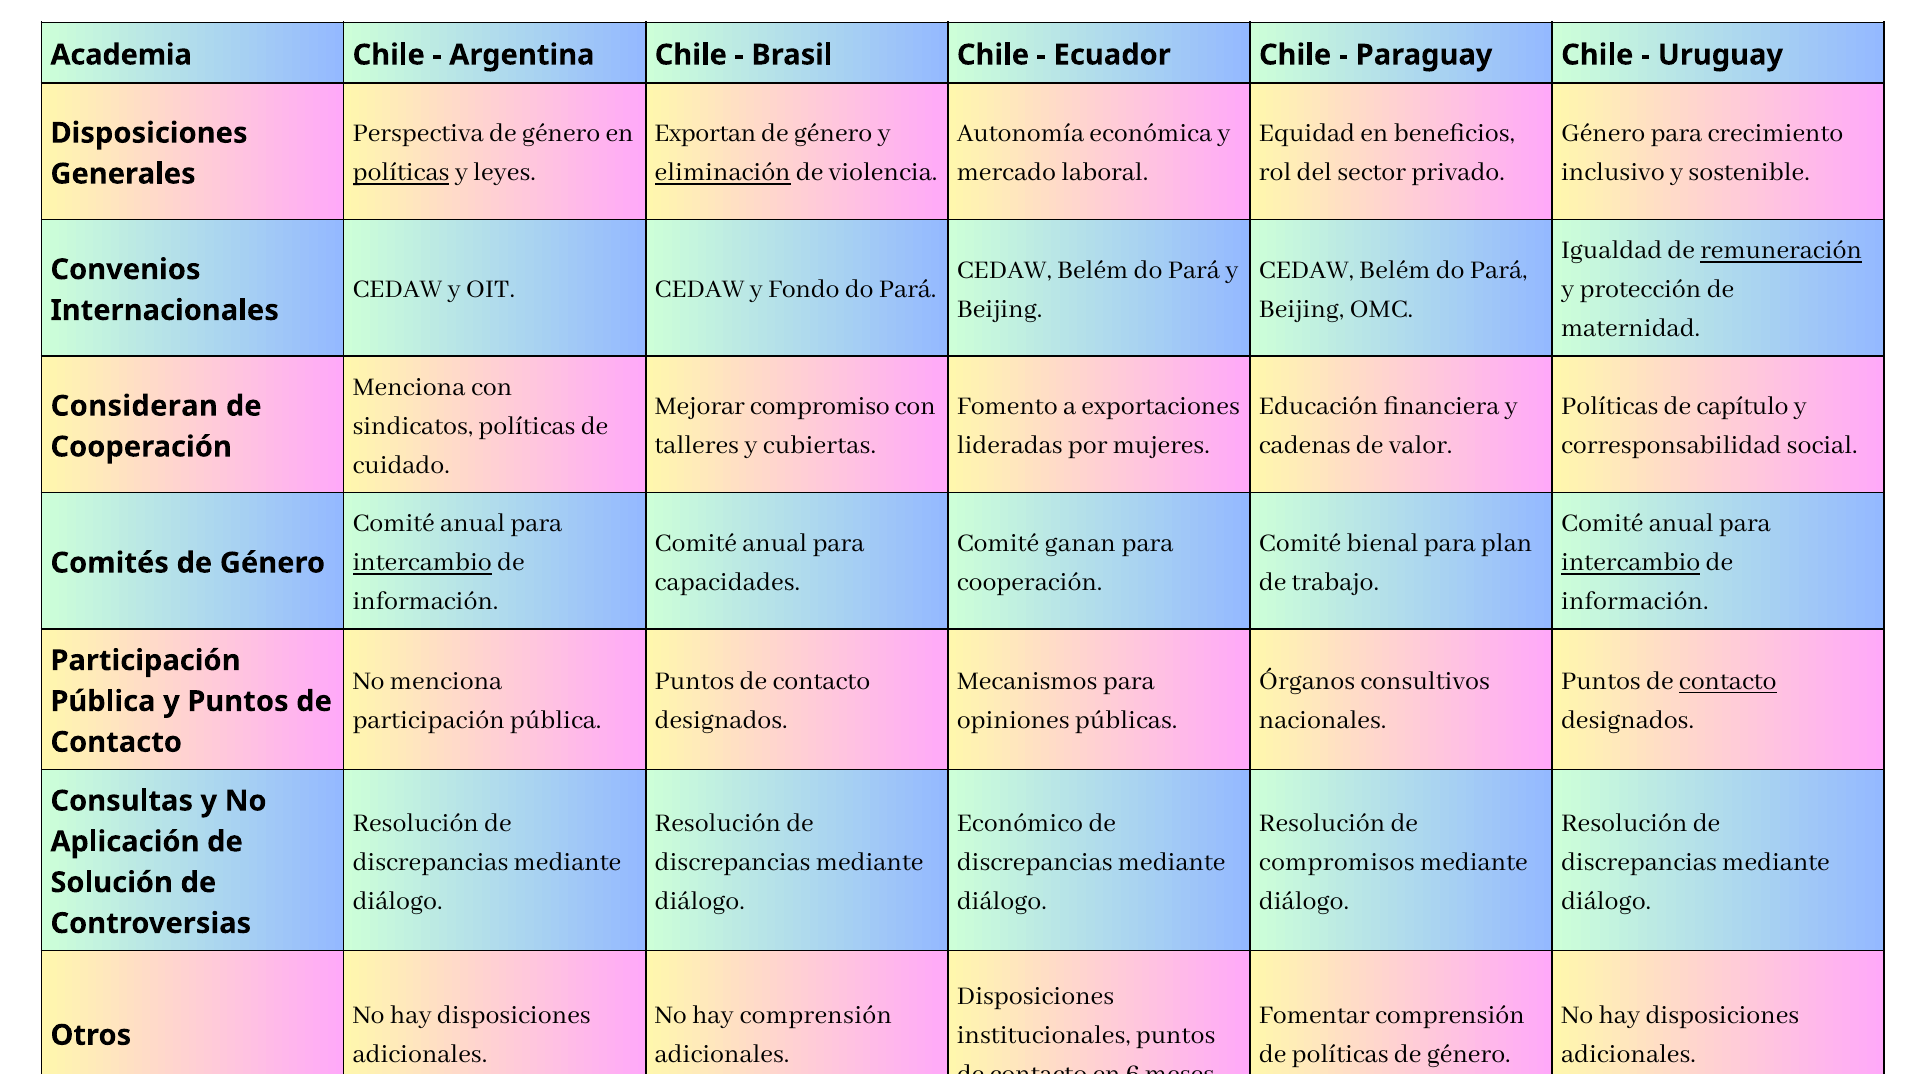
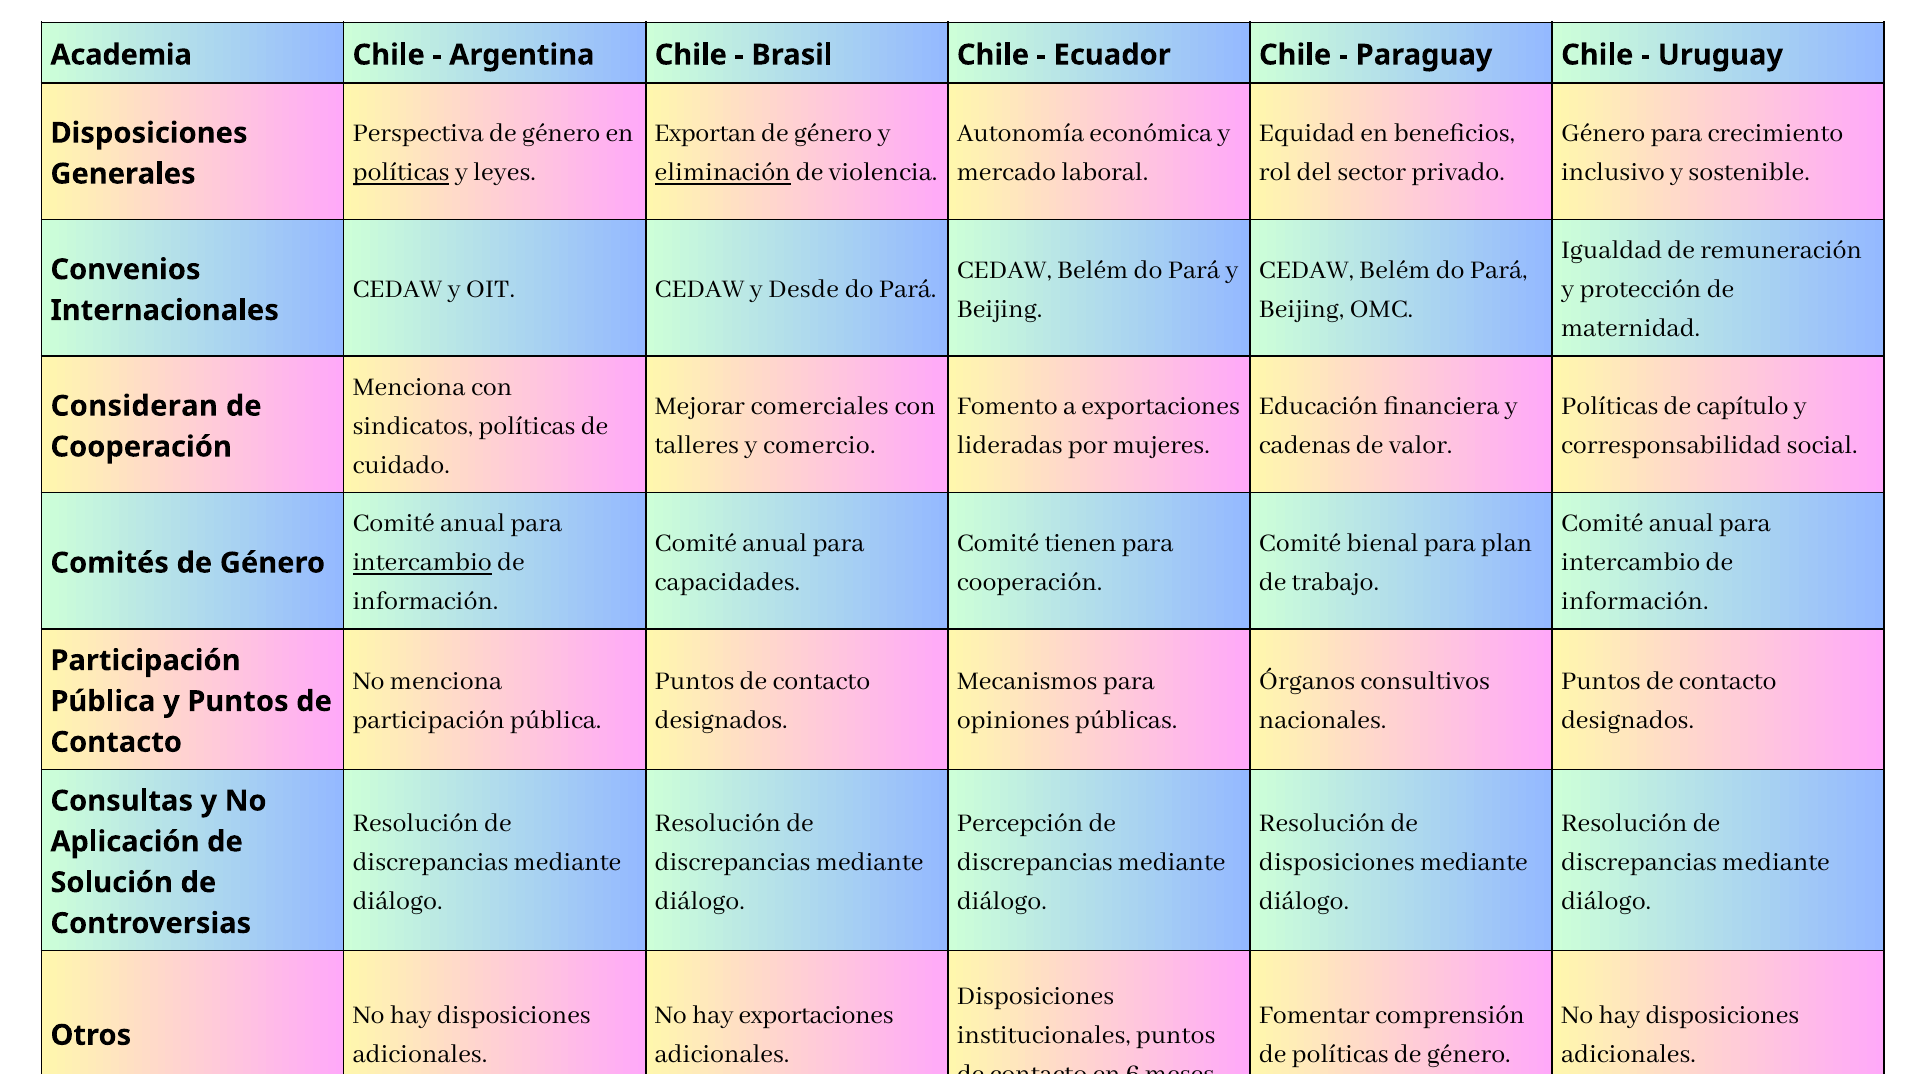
remuneración underline: present -> none
Fondo: Fondo -> Desde
compromiso: compromiso -> comerciales
cubiertas: cubiertas -> comercio
ganan: ganan -> tienen
intercambio at (1631, 562) underline: present -> none
contacto at (1728, 681) underline: present -> none
Económico: Económico -> Percepción
compromisos at (1337, 861): compromisos -> disposiciones
hay comprensión: comprensión -> exportaciones
